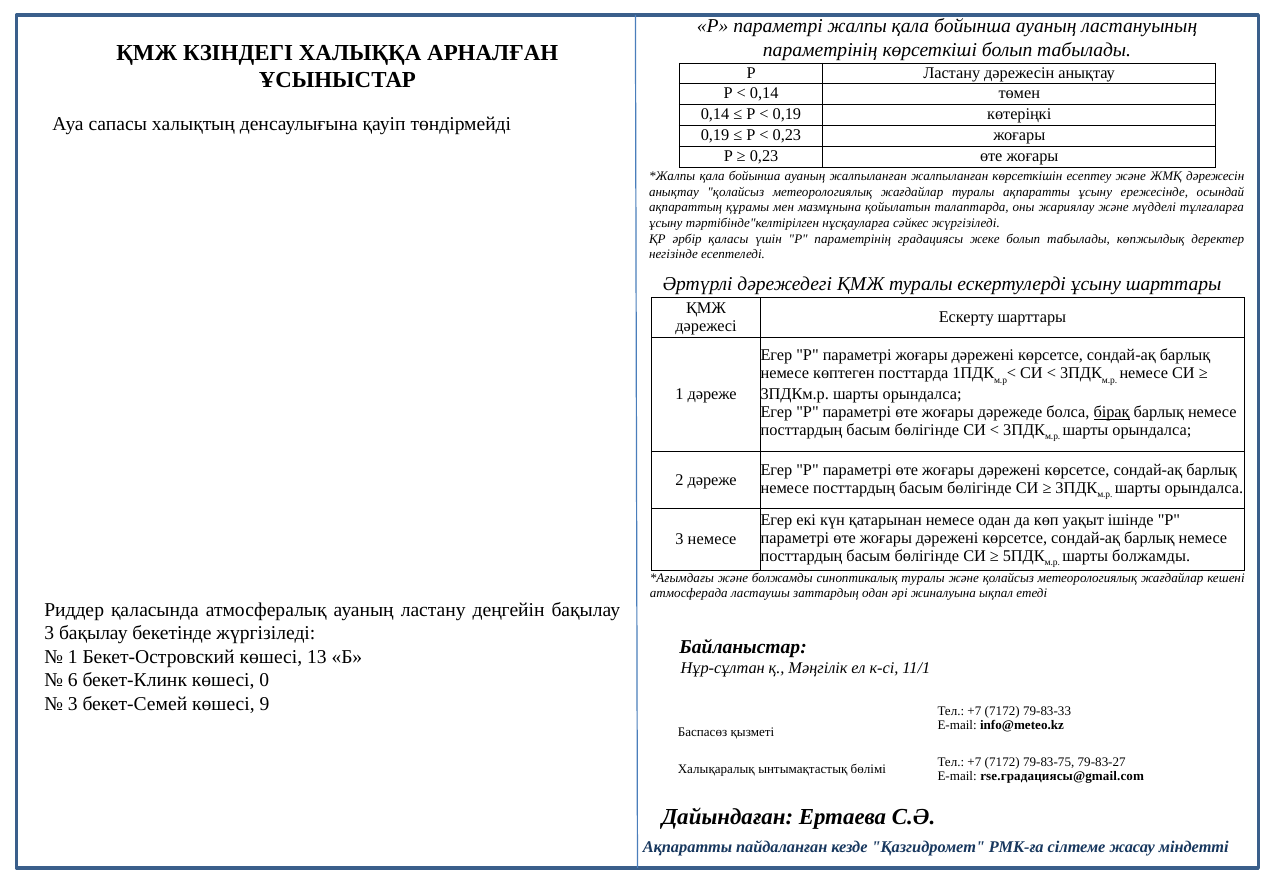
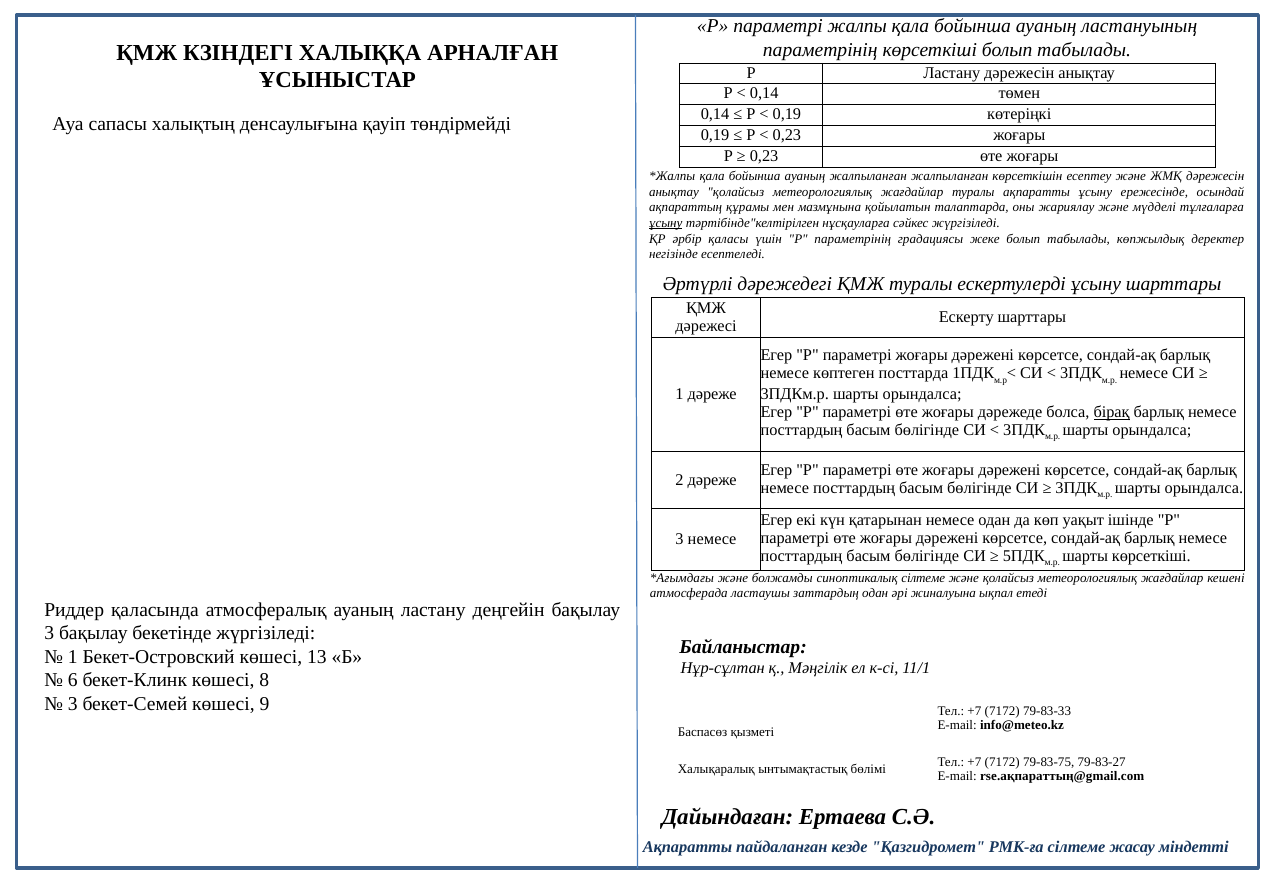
ұсыну at (666, 223) underline: none -> present
шарты болжамды: болжамды -> көрсеткіші
синоптикалық туралы: туралы -> сілтеме
0: 0 -> 8
rse.градациясы@gmail.com: rse.градациясы@gmail.com -> rse.ақпараттың@gmail.com
